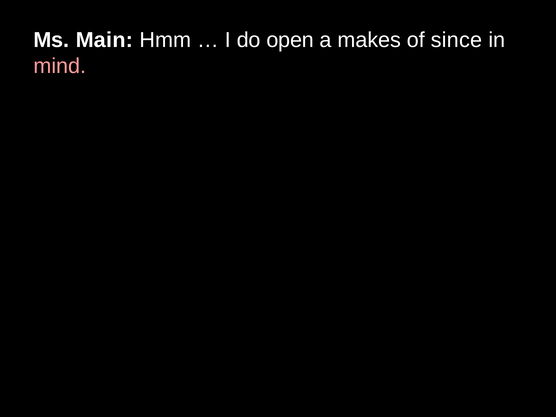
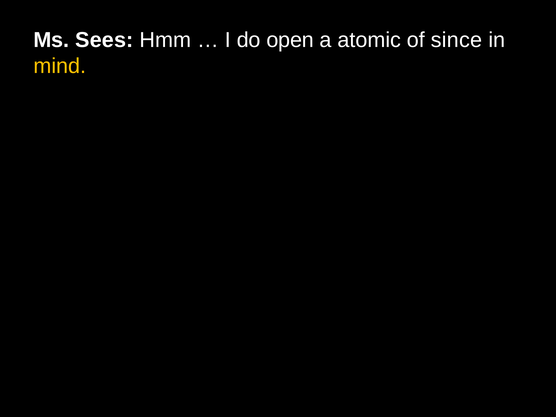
Main: Main -> Sees
makes: makes -> atomic
mind colour: pink -> yellow
